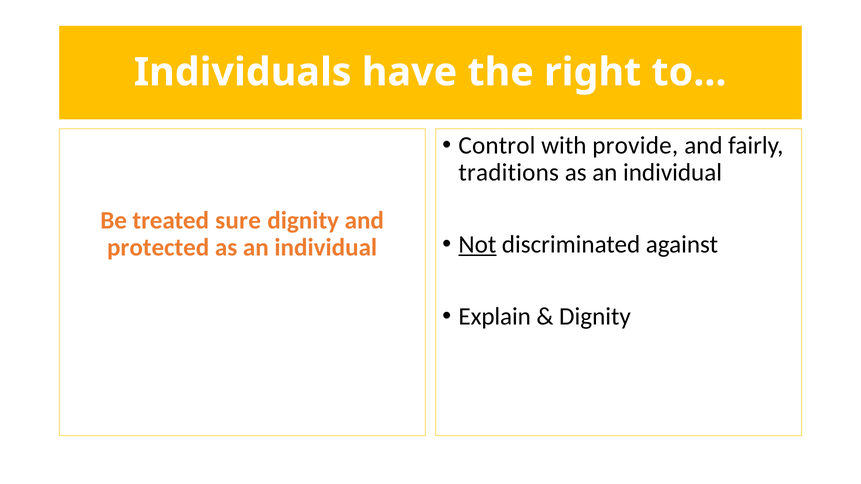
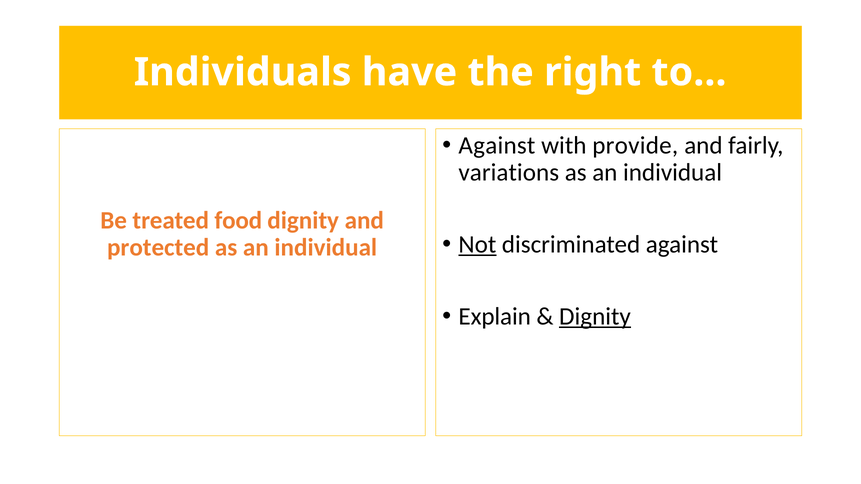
Control at (497, 146): Control -> Against
traditions: traditions -> variations
sure: sure -> food
Dignity at (595, 317) underline: none -> present
